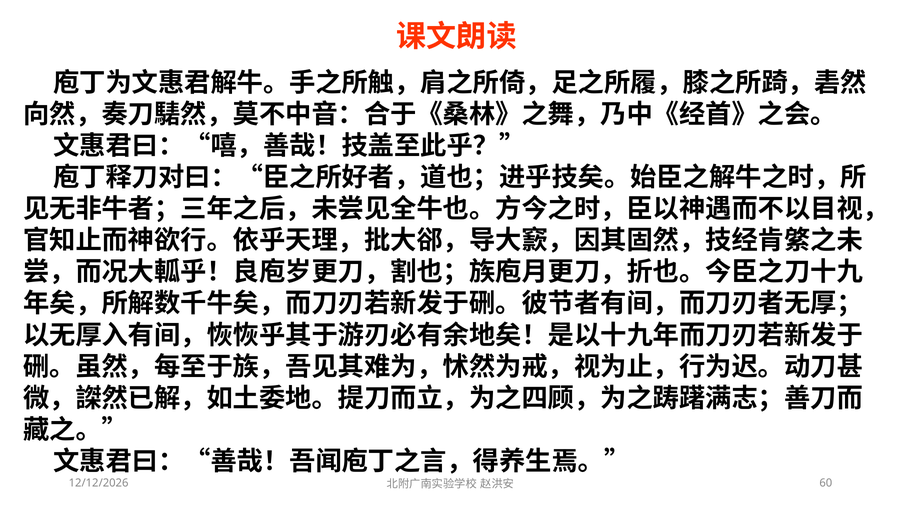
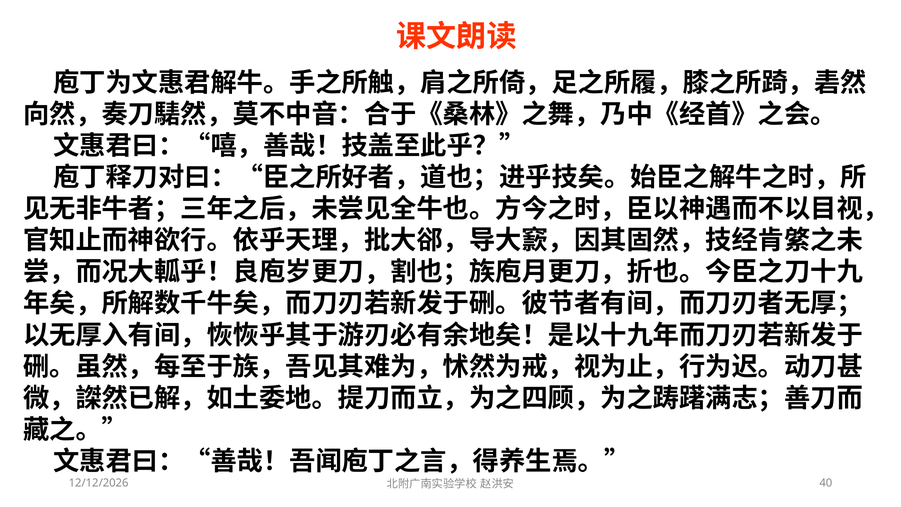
60: 60 -> 40
